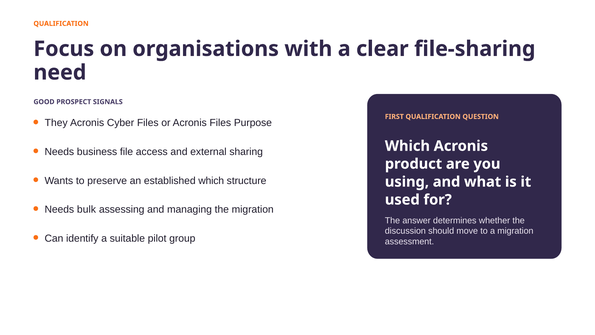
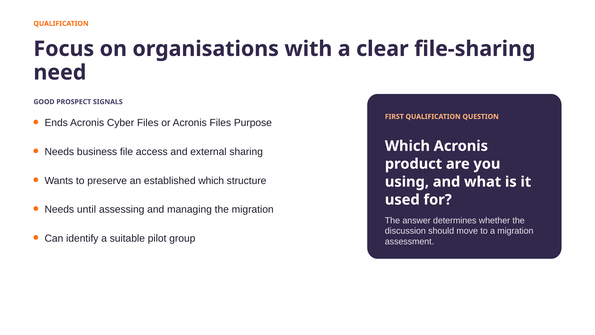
They: They -> Ends
bulk: bulk -> until
